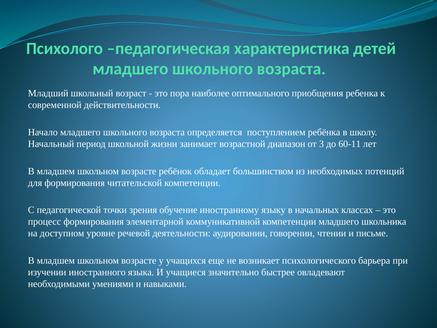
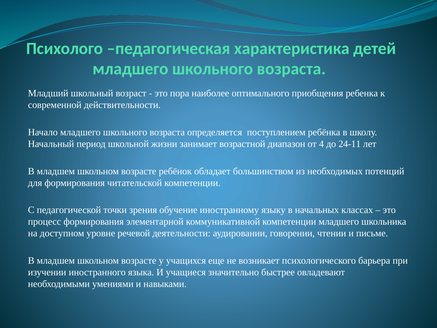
3: 3 -> 4
60-11: 60-11 -> 24-11
